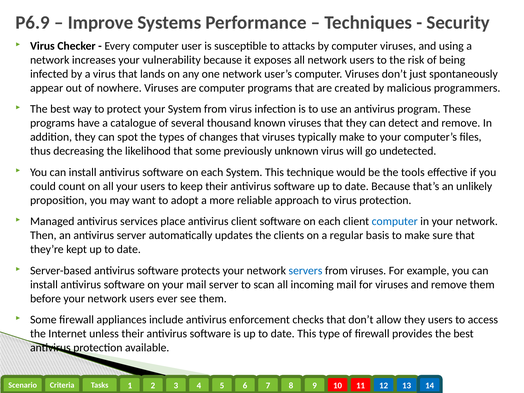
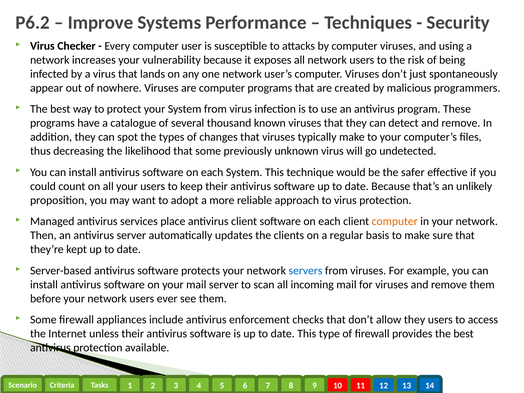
P6.9: P6.9 -> P6.2
tools: tools -> safer
computer at (395, 221) colour: blue -> orange
